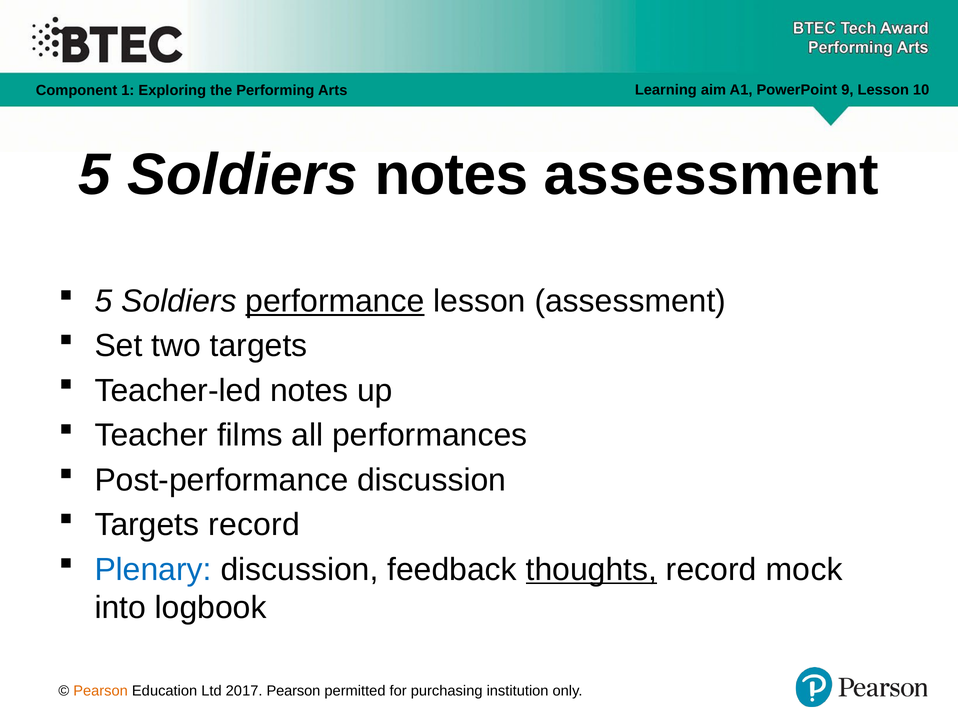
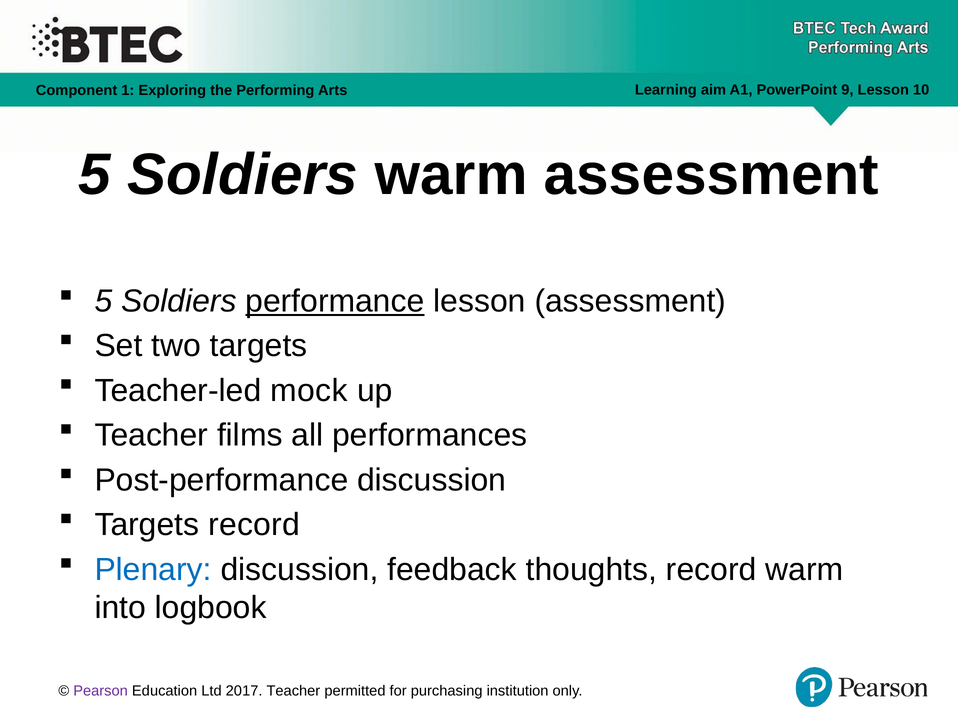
Soldiers notes: notes -> warm
Teacher-led notes: notes -> mock
thoughts underline: present -> none
record mock: mock -> warm
Pearson at (101, 691) colour: orange -> purple
2017 Pearson: Pearson -> Teacher
